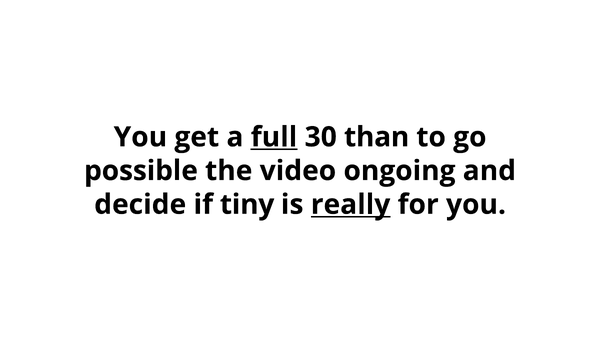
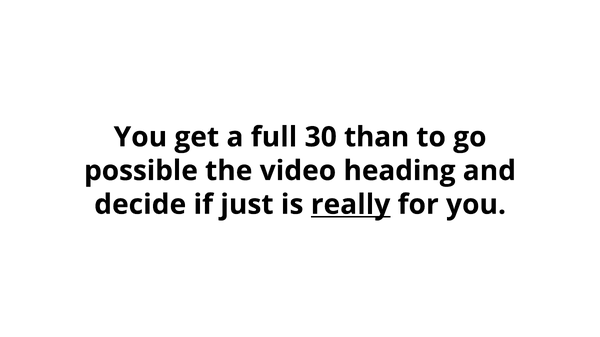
full underline: present -> none
ongoing: ongoing -> heading
tiny: tiny -> just
